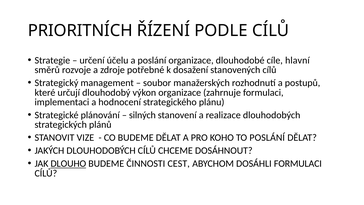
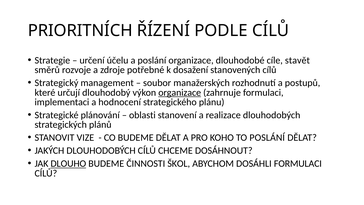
hlavní: hlavní -> stavět
organizace at (180, 92) underline: none -> present
silných: silných -> oblasti
CEST: CEST -> ŠKOL
